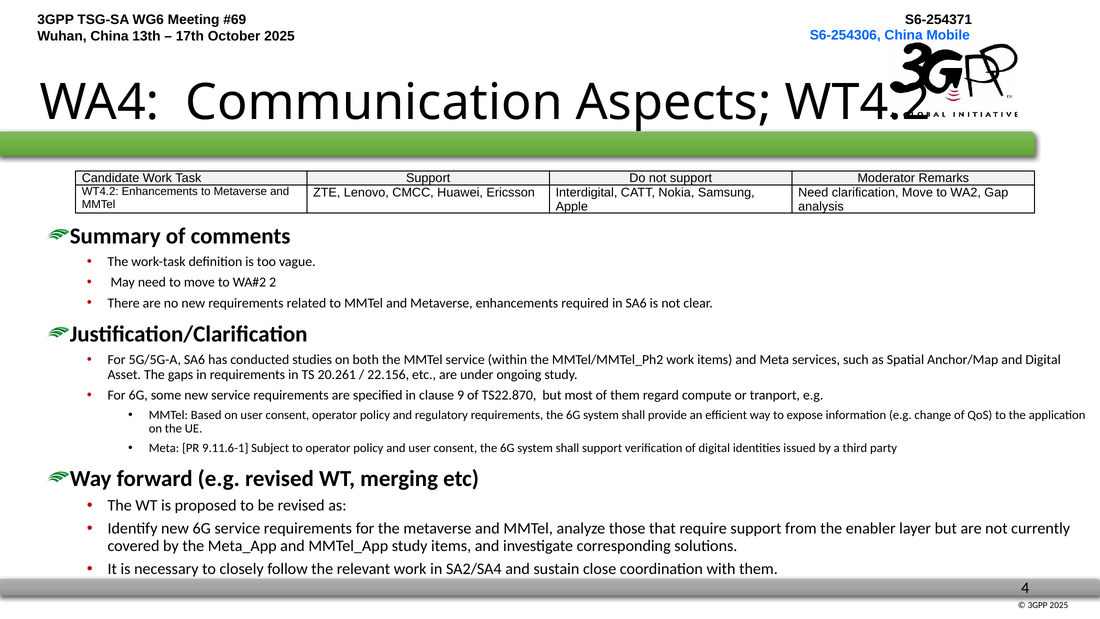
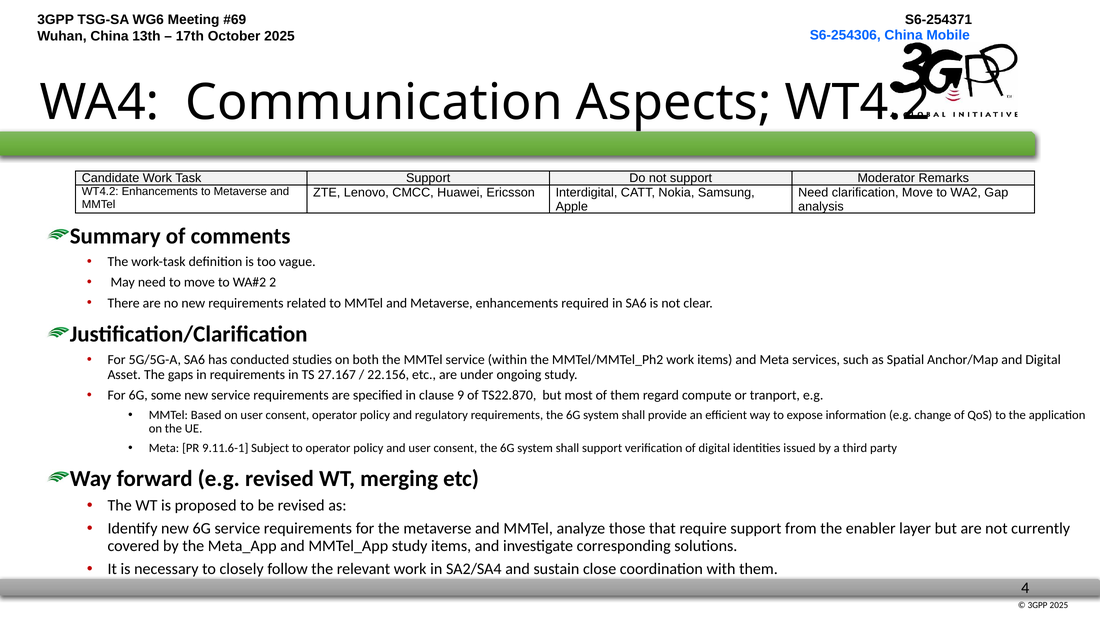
20.261: 20.261 -> 27.167
